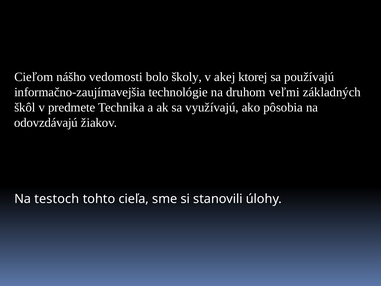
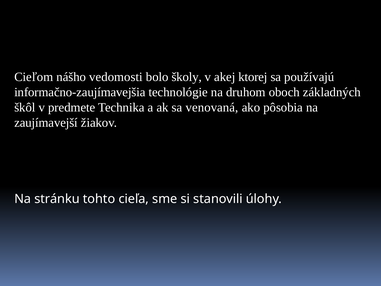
veľmi: veľmi -> oboch
využívajú: využívajú -> venovaná
odovzdávajú: odovzdávajú -> zaujímavejší
testoch: testoch -> stránku
